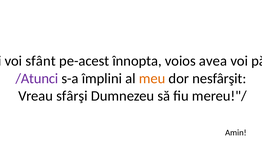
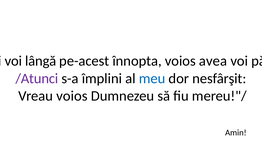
voi sfânt: sfânt -> lângă
meu colour: orange -> blue
Vreau sfârşi: sfârşi -> voios
